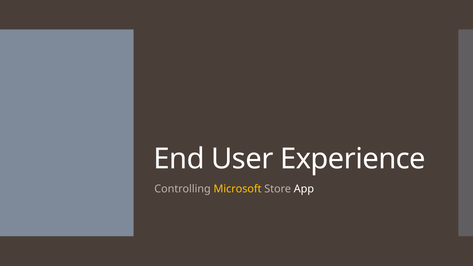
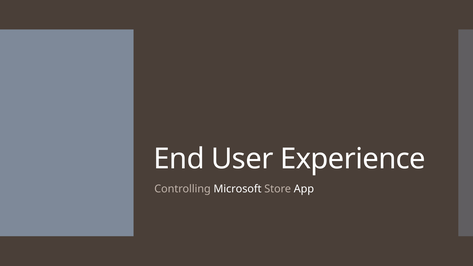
Microsoft colour: yellow -> white
